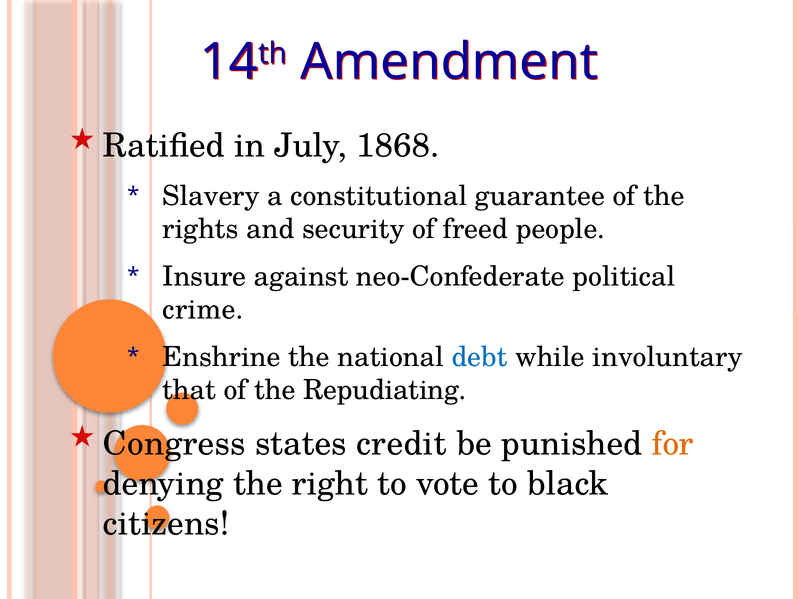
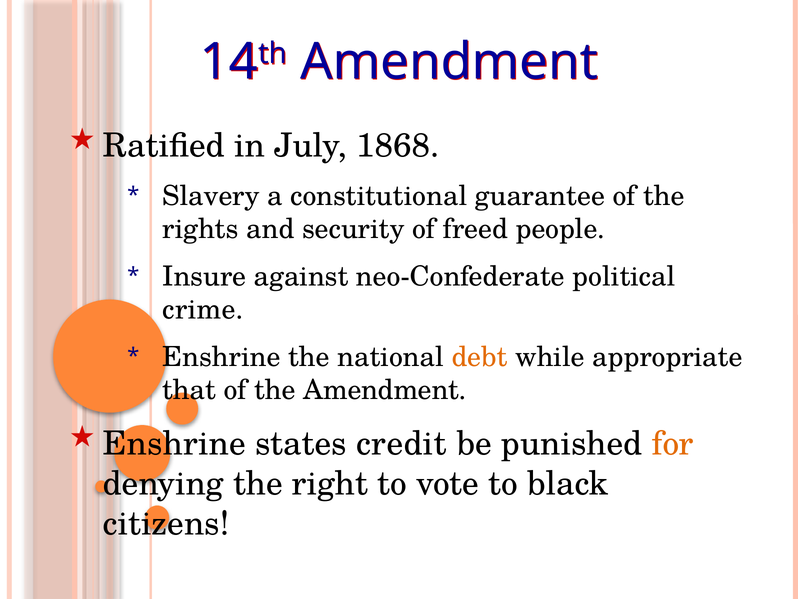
debt colour: blue -> orange
involuntary: involuntary -> appropriate
the Repudiating: Repudiating -> Amendment
Congress at (174, 443): Congress -> Enshrine
